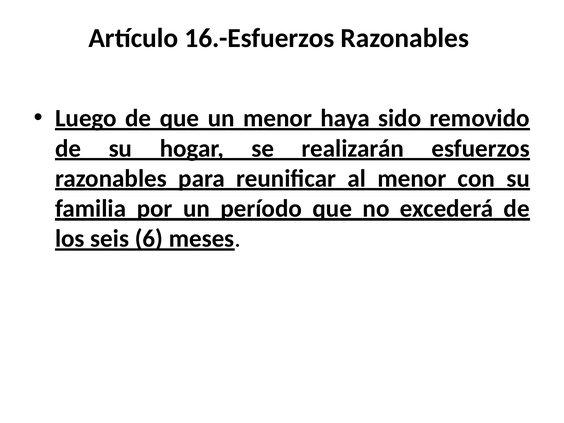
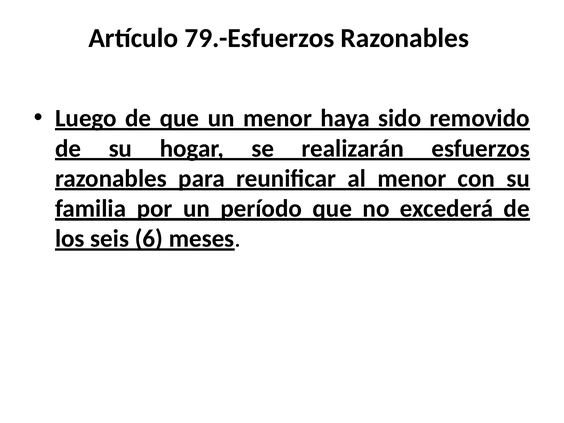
16.-Esfuerzos: 16.-Esfuerzos -> 79.-Esfuerzos
